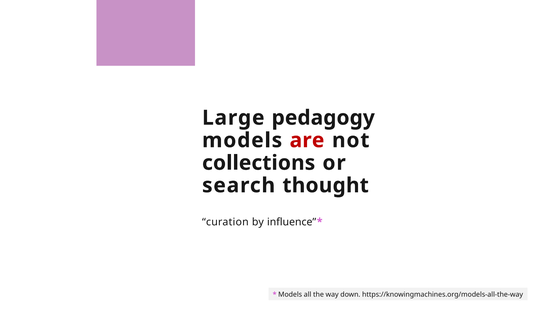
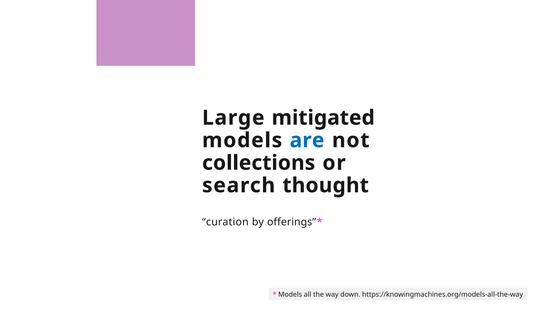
pedagogy: pedagogy -> mitigated
are colour: red -> blue
influence: influence -> offerings
